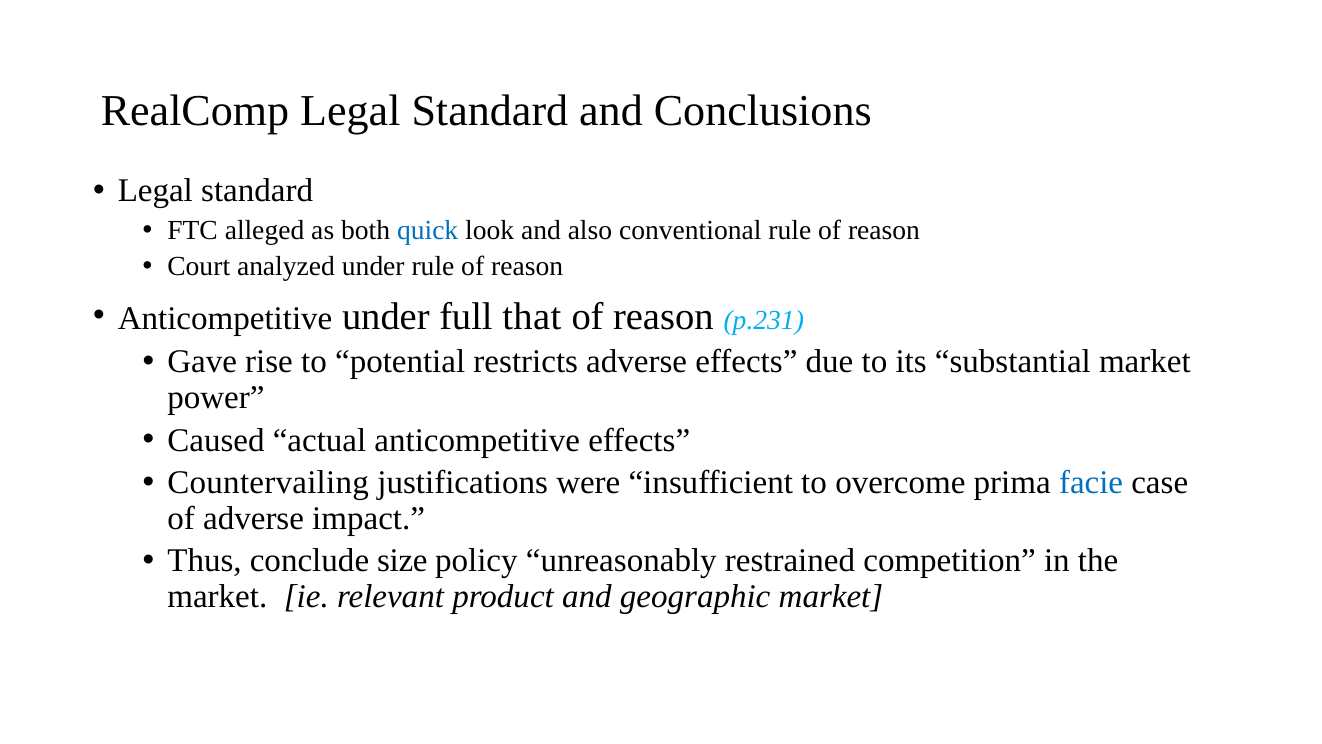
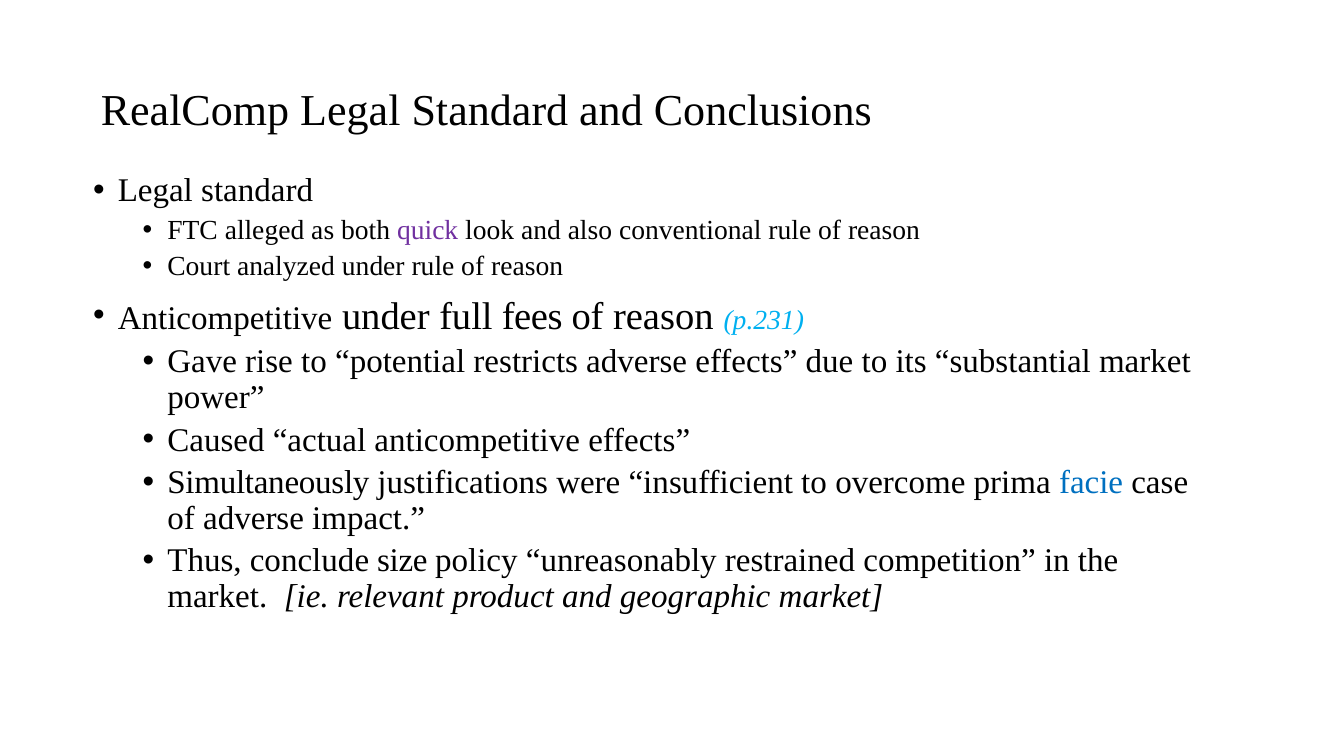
quick colour: blue -> purple
that: that -> fees
Countervailing: Countervailing -> Simultaneously
